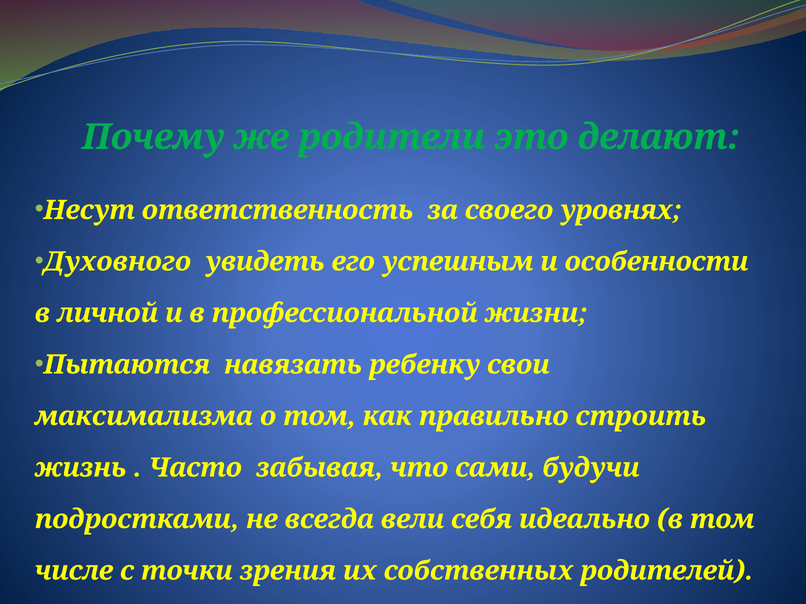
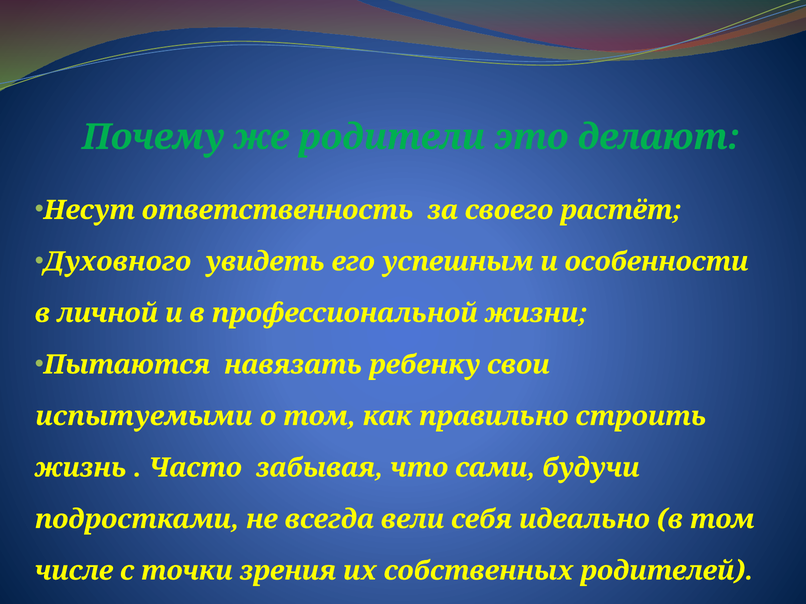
уровнях: уровнях -> растёт
максимализма: максимализма -> испытуемыми
